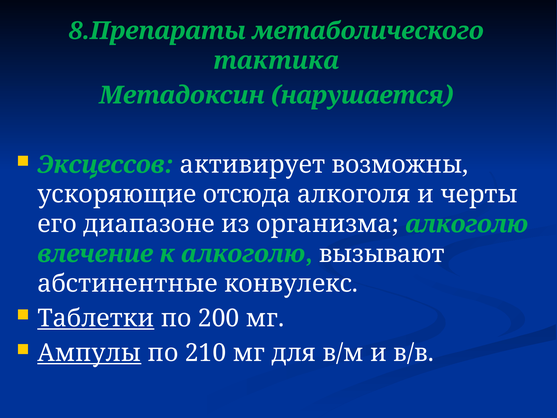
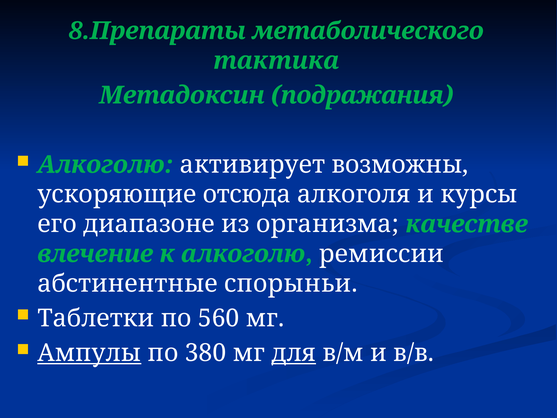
нарушается: нарушается -> подражания
Эксцессов at (105, 165): Эксцессов -> Алкоголю
черты: черты -> курсы
организма алкоголю: алкоголю -> качестве
вызывают: вызывают -> ремиссии
конвулекс: конвулекс -> спорыньи
Таблетки underline: present -> none
200: 200 -> 560
210: 210 -> 380
для underline: none -> present
